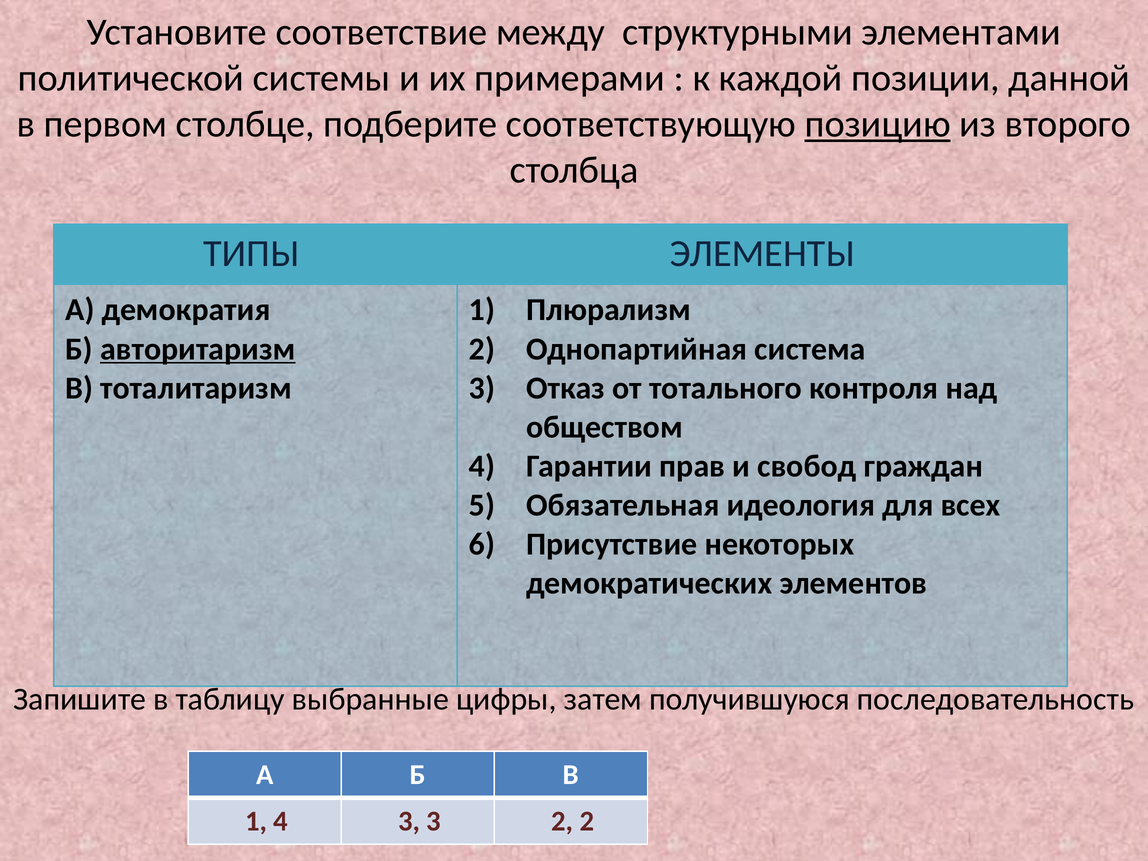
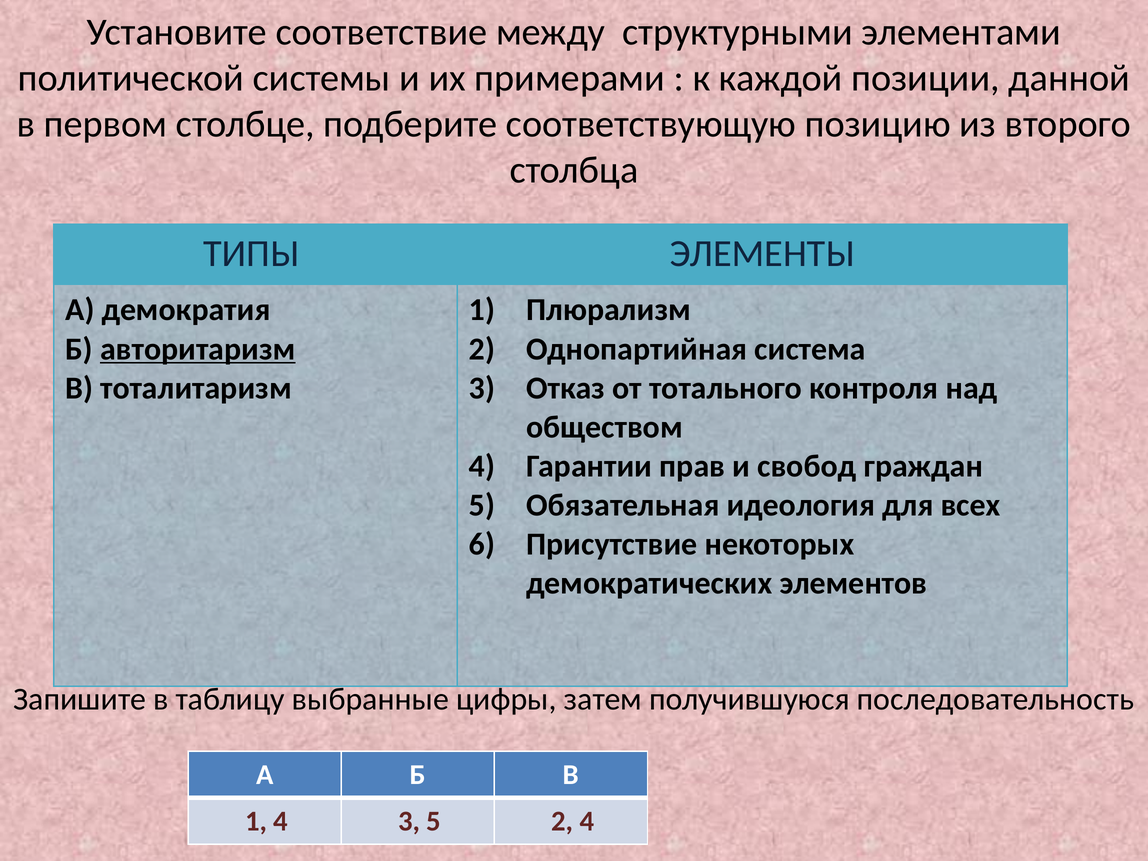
позицию underline: present -> none
3 3: 3 -> 5
2 2: 2 -> 4
